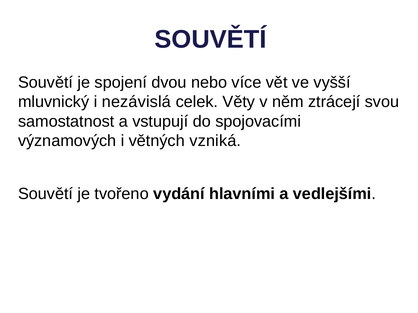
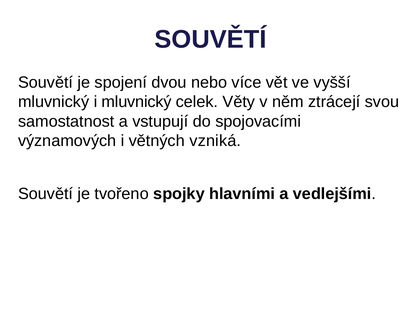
i nezávislá: nezávislá -> mluvnický
vydání: vydání -> spojky
